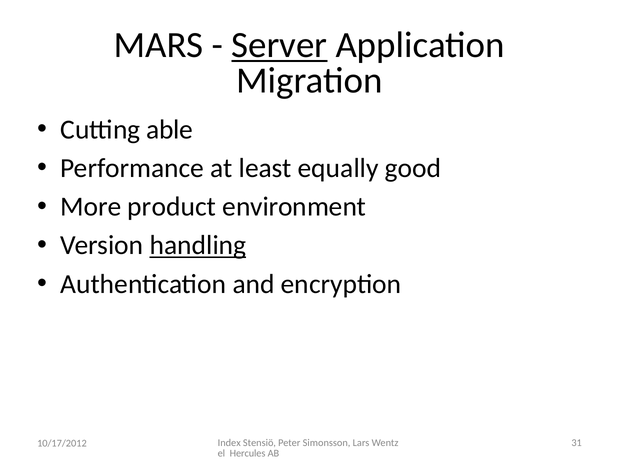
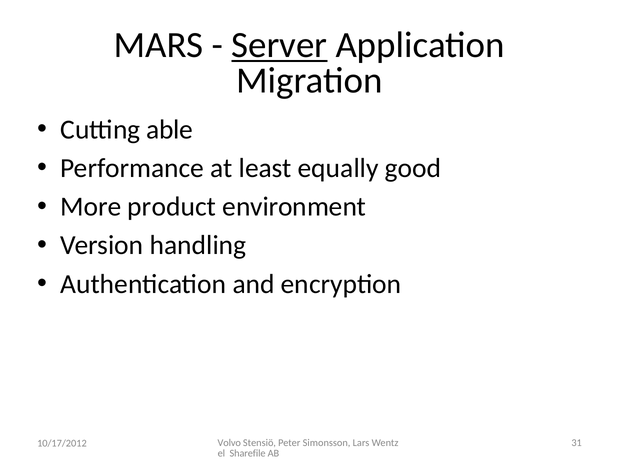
handling underline: present -> none
Index: Index -> Volvo
Hercules: Hercules -> Sharefile
